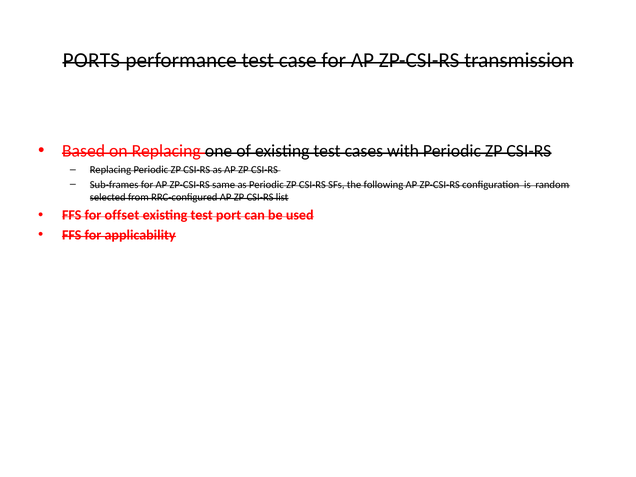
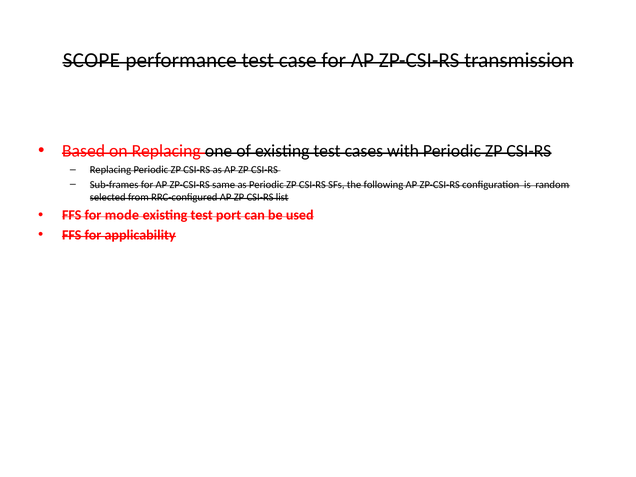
PORTS: PORTS -> SCOPE
offset: offset -> mode
